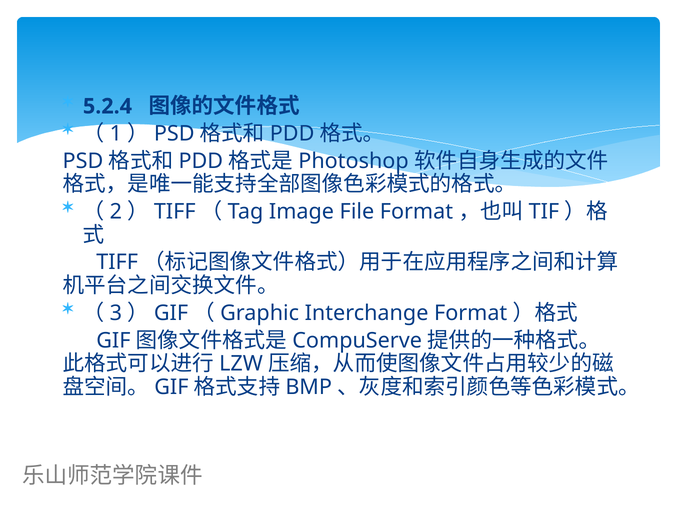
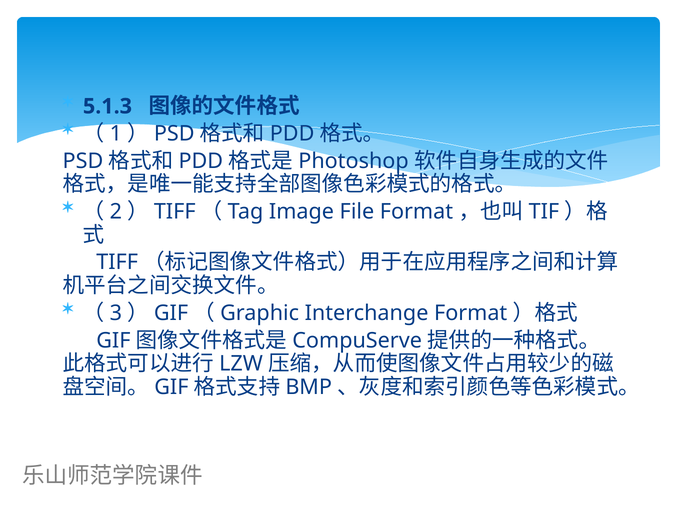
5.2.4: 5.2.4 -> 5.1.3
